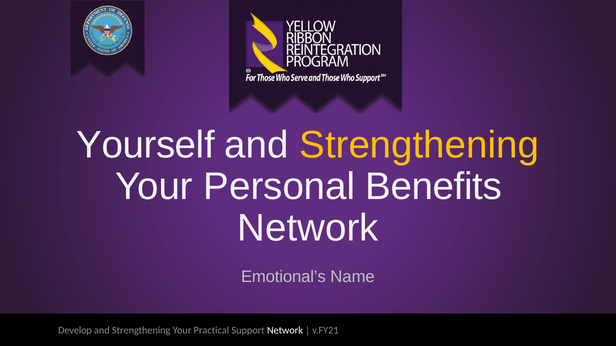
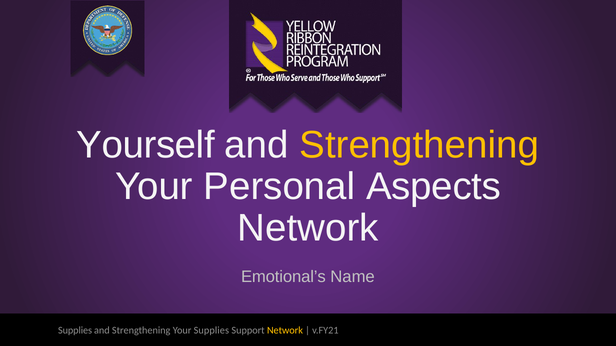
Benefits: Benefits -> Aspects
Develop at (75, 331): Develop -> Supplies
Your Practical: Practical -> Supplies
Network at (285, 331) colour: white -> yellow
